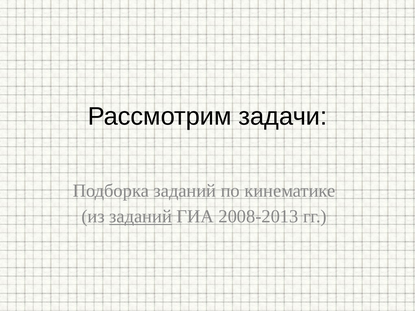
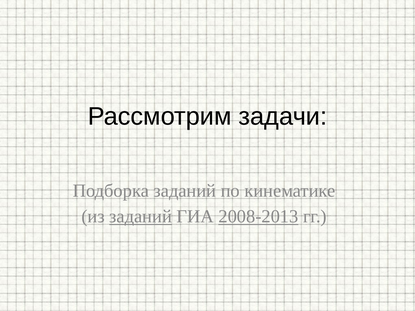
2008-2013 underline: none -> present
